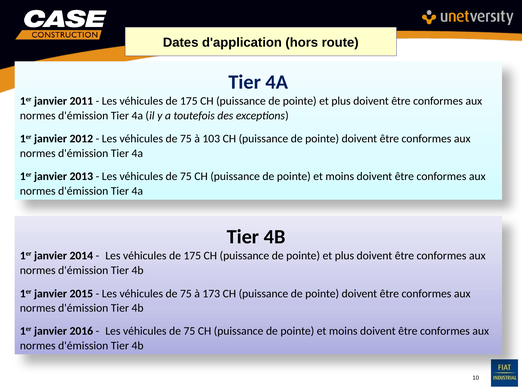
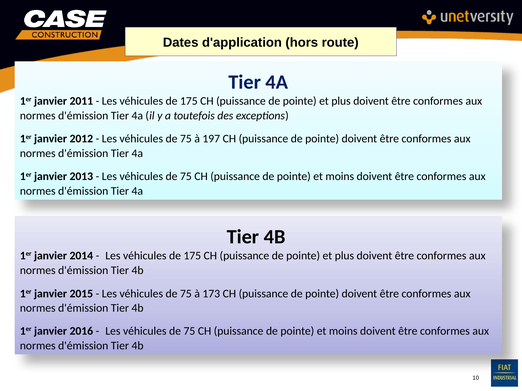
103: 103 -> 197
